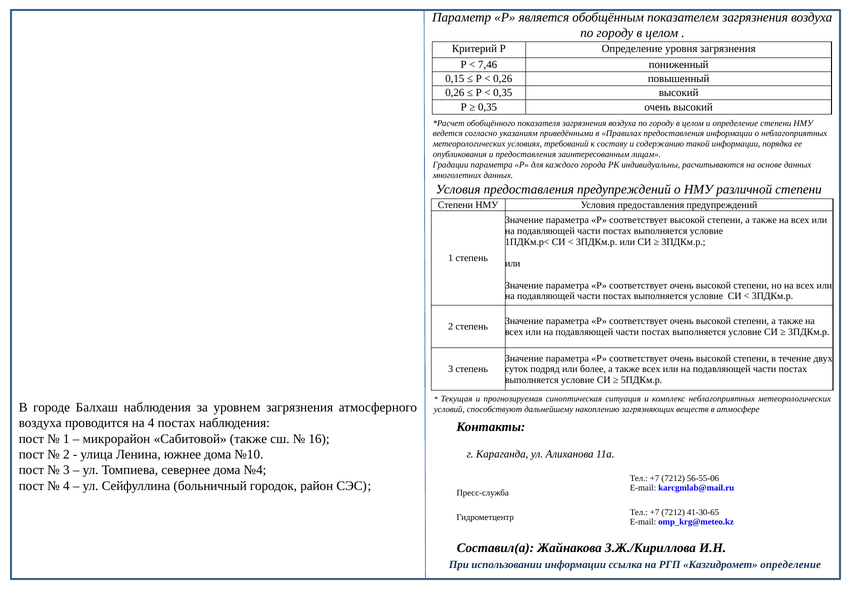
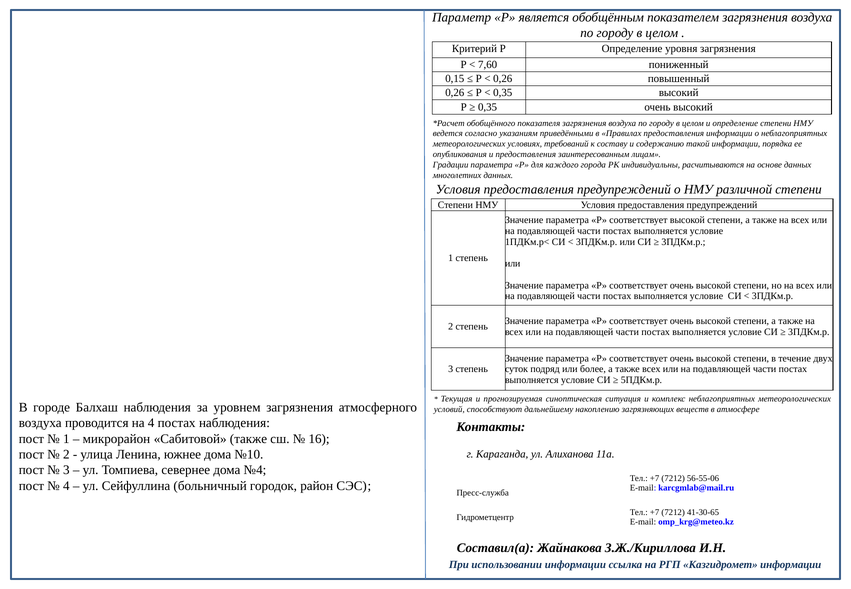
7,46: 7,46 -> 7,60
Казгидромет определение: определение -> информации
